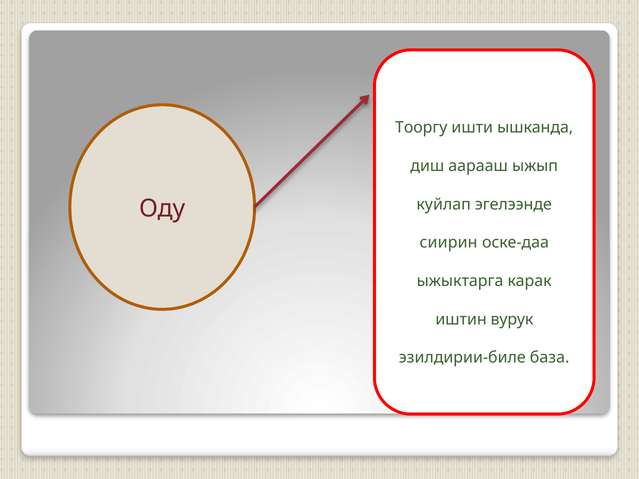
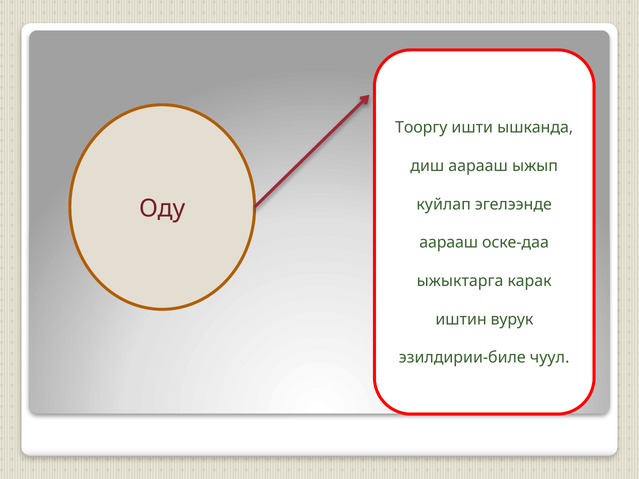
сиирин at (449, 243): сиирин -> аарааш
база: база -> чуул
